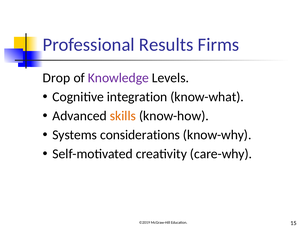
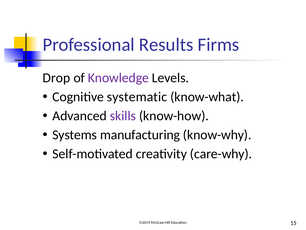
integration: integration -> systematic
skills colour: orange -> purple
considerations: considerations -> manufacturing
